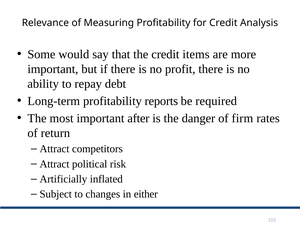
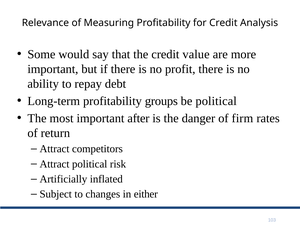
items: items -> value
reports: reports -> groups
be required: required -> political
